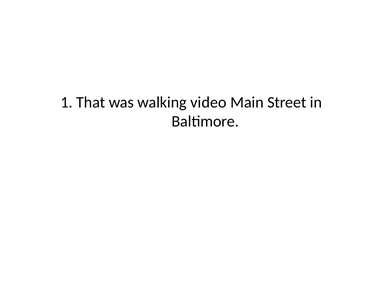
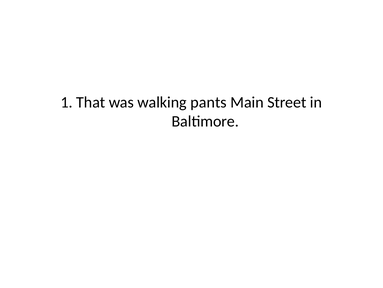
video: video -> pants
